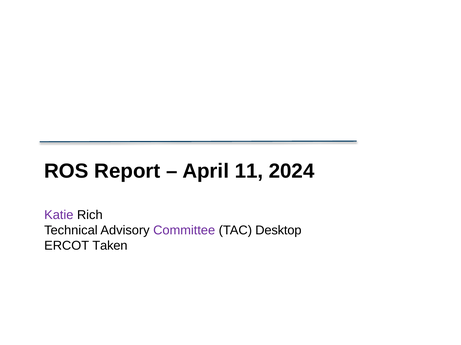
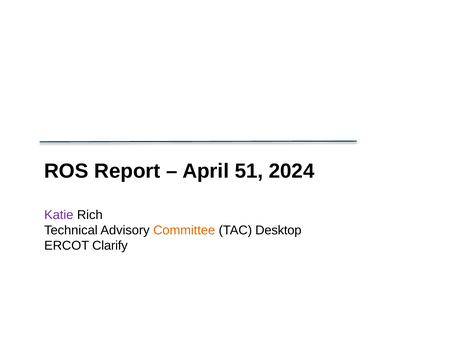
11: 11 -> 51
Committee colour: purple -> orange
Taken: Taken -> Clarify
